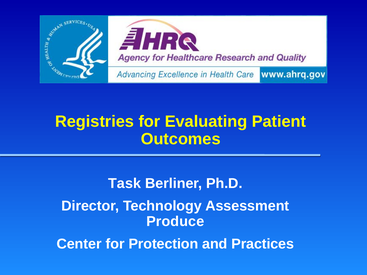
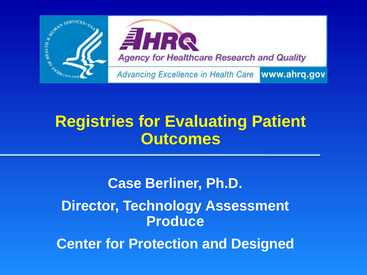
Task: Task -> Case
Practices: Practices -> Designed
